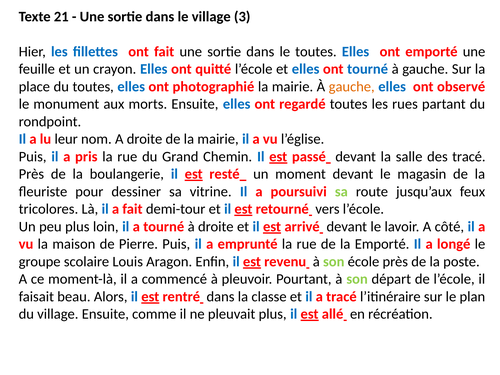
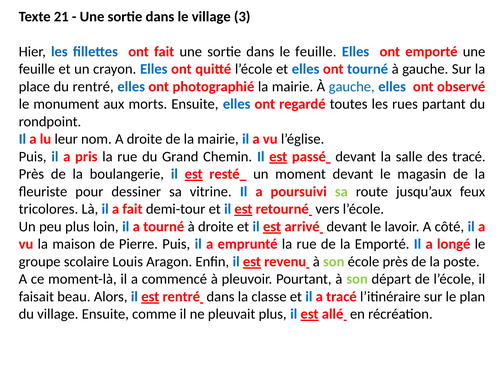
le toutes: toutes -> feuille
du toutes: toutes -> rentré
gauche at (352, 87) colour: orange -> blue
